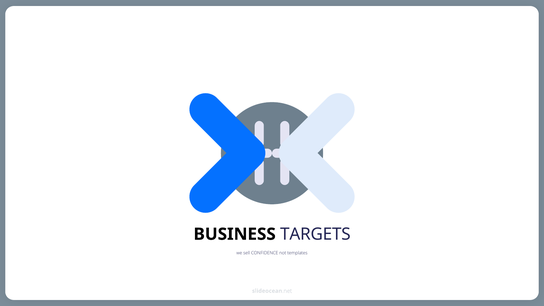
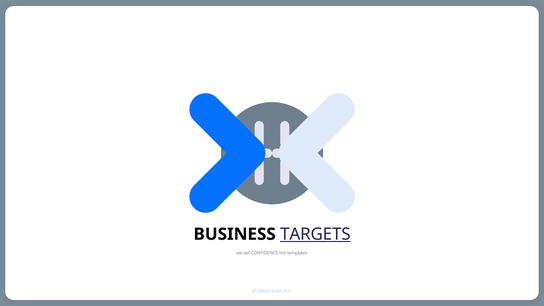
TARGETS underline: none -> present
